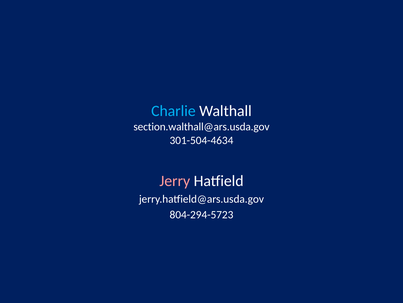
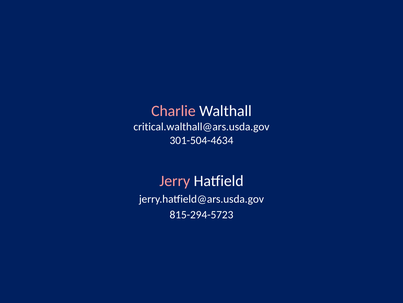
Charlie colour: light blue -> pink
section.walthall@ars.usda.gov: section.walthall@ars.usda.gov -> critical.walthall@ars.usda.gov
804-294-5723: 804-294-5723 -> 815-294-5723
